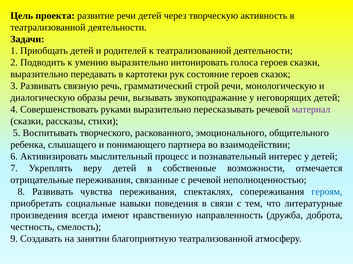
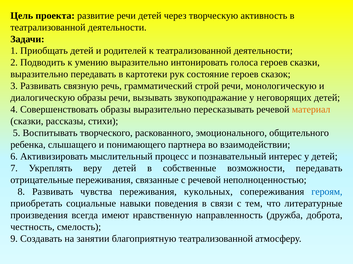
Совершенствовать руками: руками -> образы
материал colour: purple -> orange
возможности отмечается: отмечается -> передавать
спектаклях: спектаклях -> кукольных
